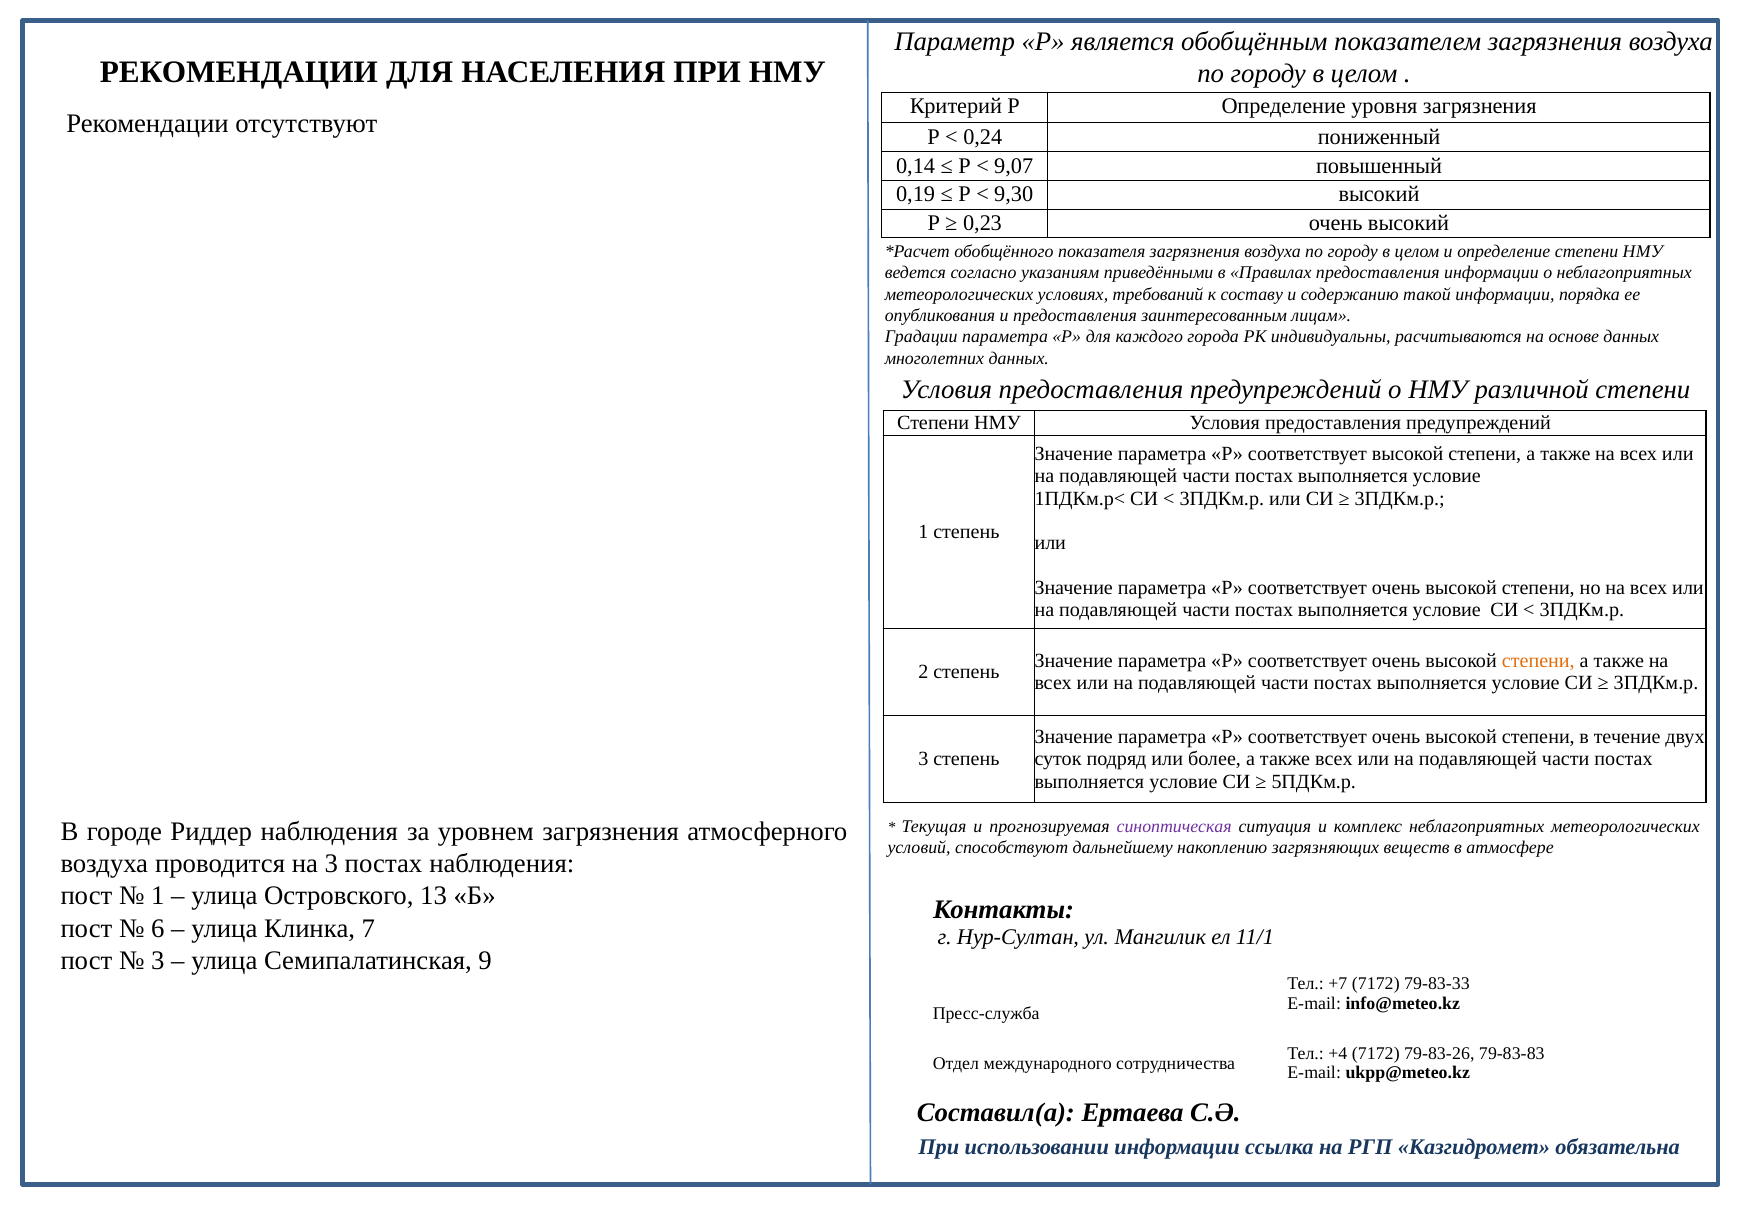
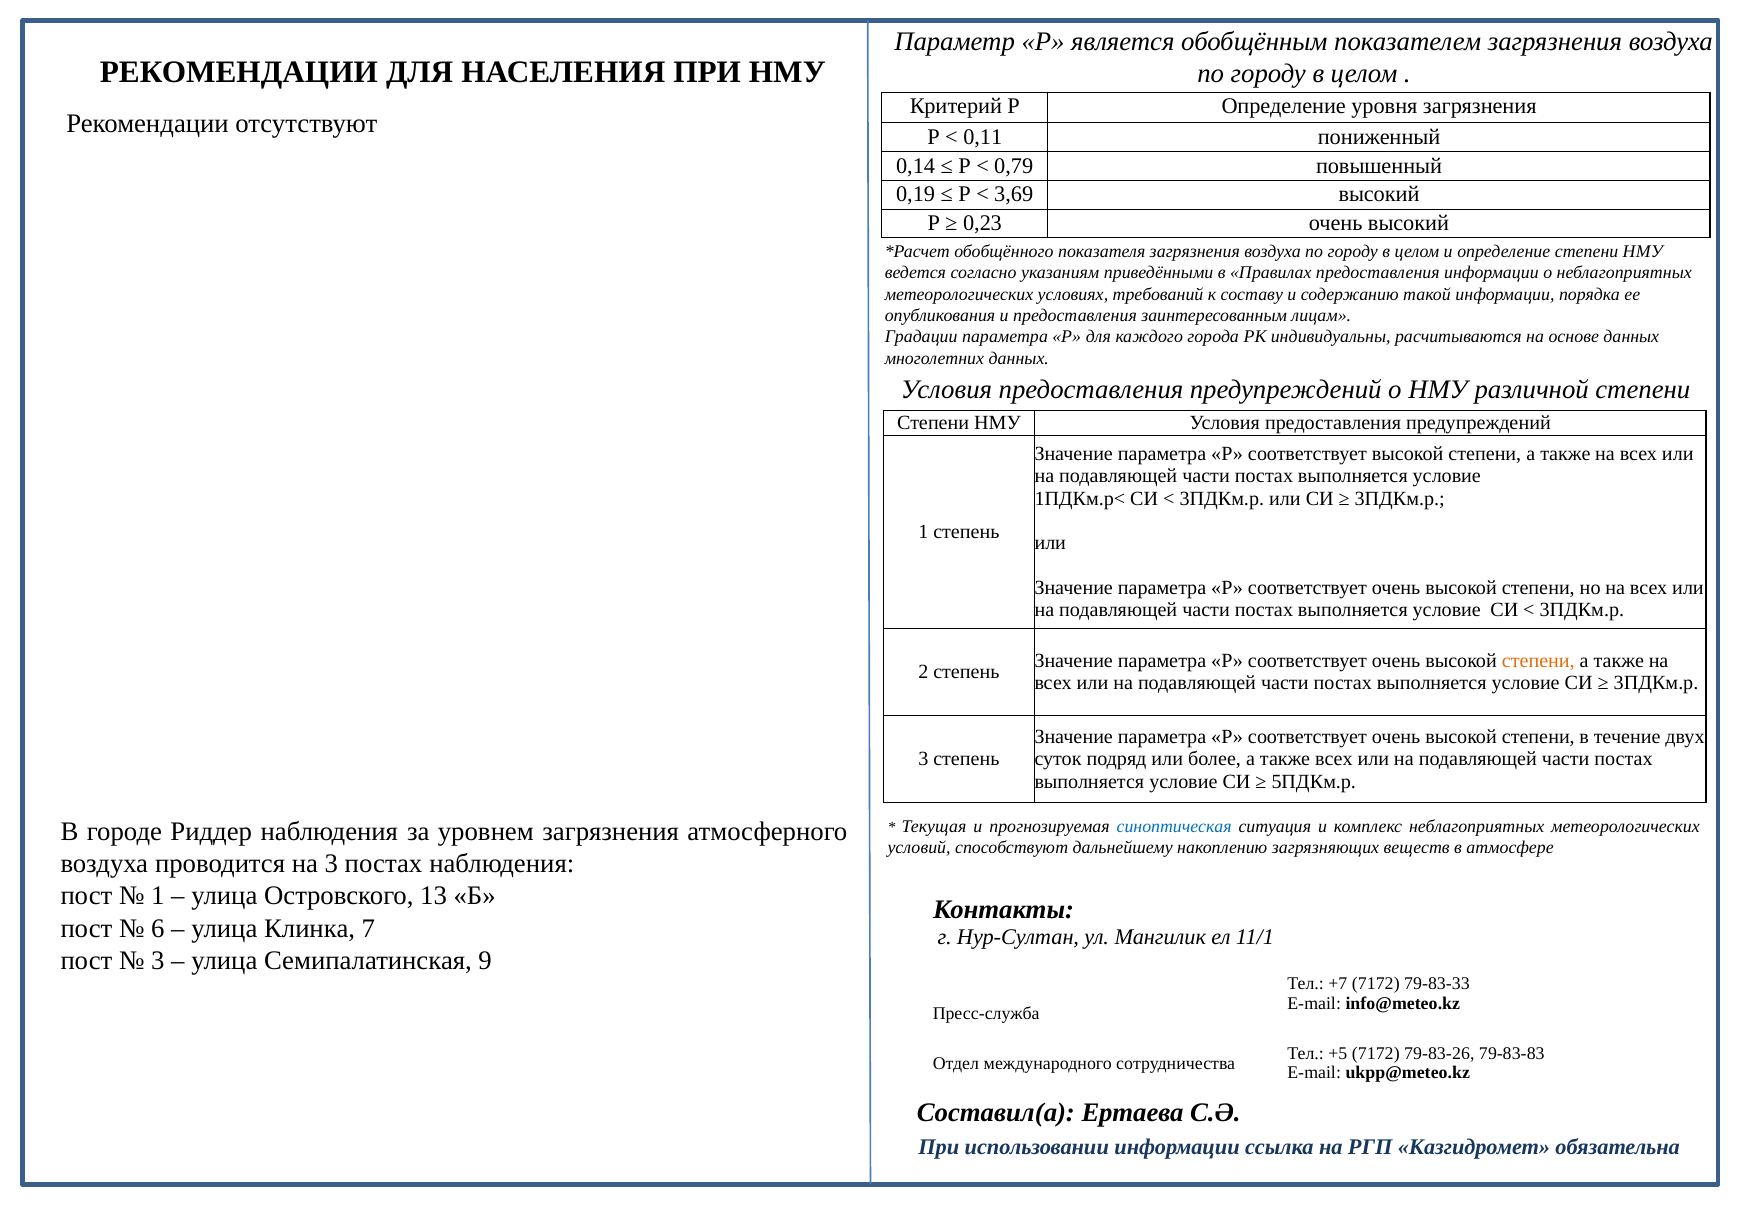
0,24: 0,24 -> 0,11
9,07: 9,07 -> 0,79
9,30: 9,30 -> 3,69
синоптическая colour: purple -> blue
+4: +4 -> +5
